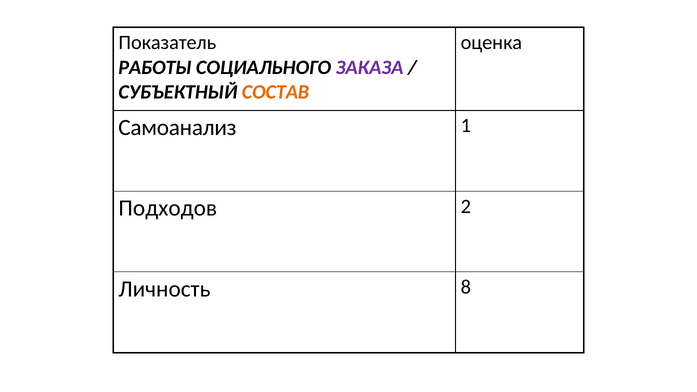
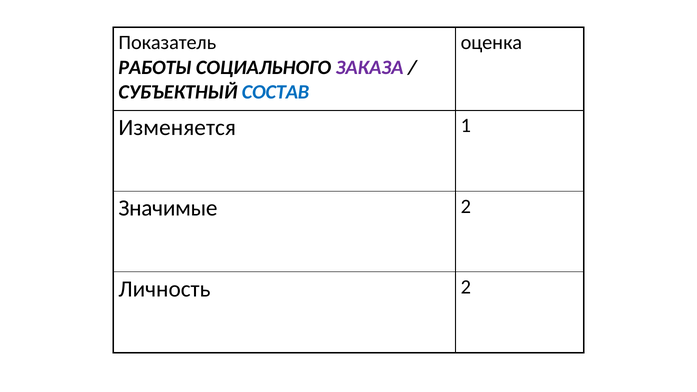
СОСТАВ colour: orange -> blue
Самоанализ: Самоанализ -> Изменяется
Подходов: Подходов -> Значимые
Личность 8: 8 -> 2
